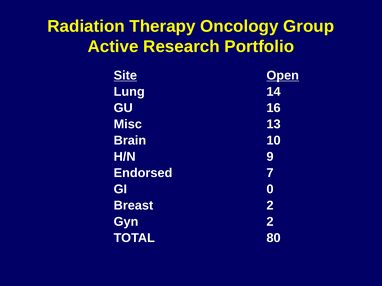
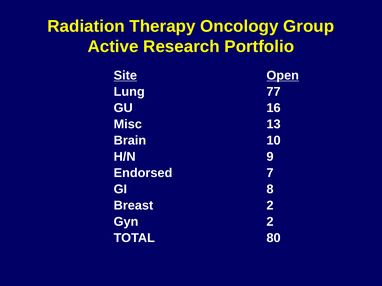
14: 14 -> 77
0: 0 -> 8
